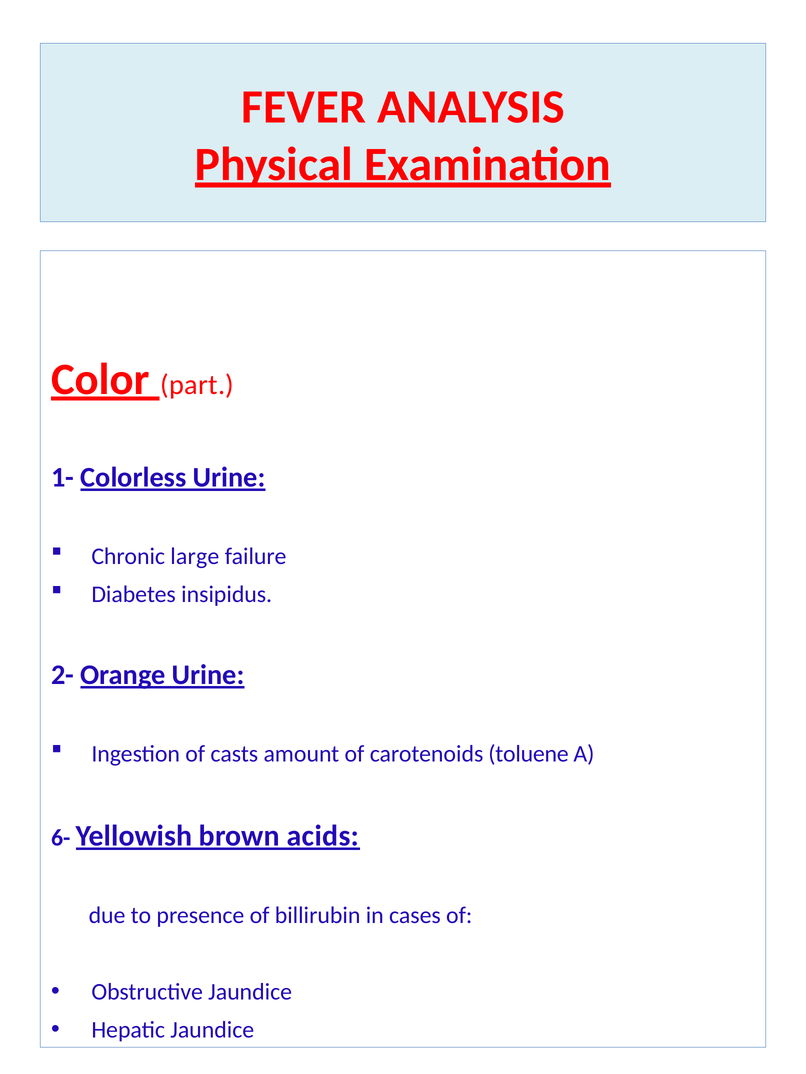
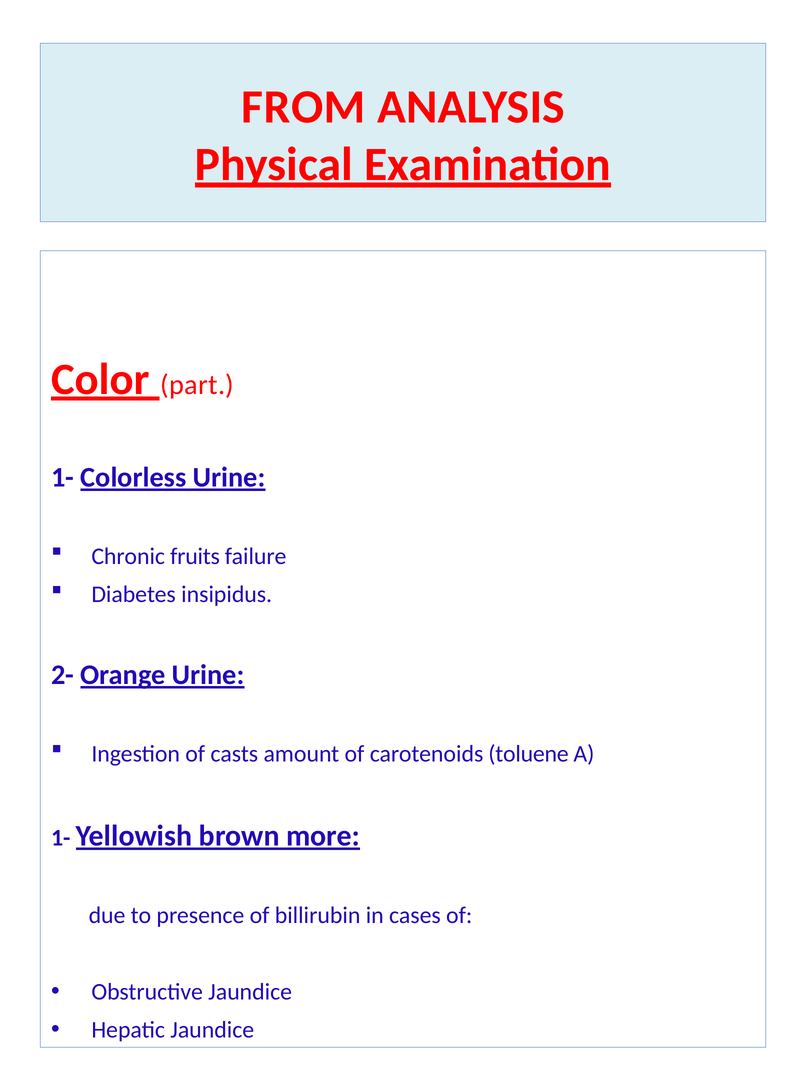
FEVER: FEVER -> FROM
large: large -> fruits
6- at (61, 838): 6- -> 1-
acids: acids -> more
